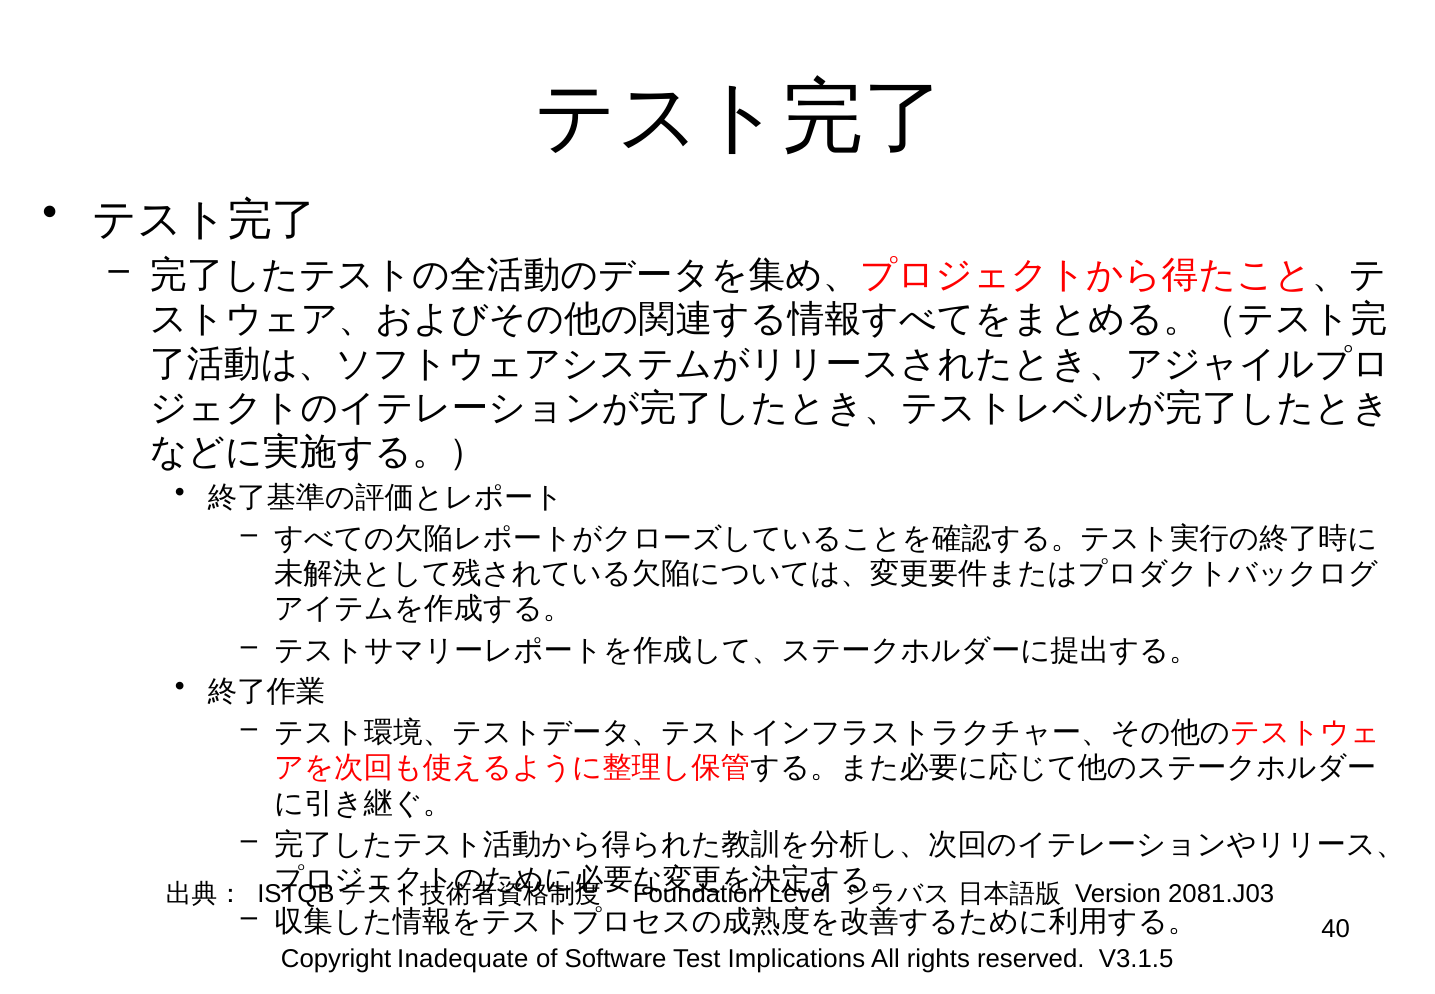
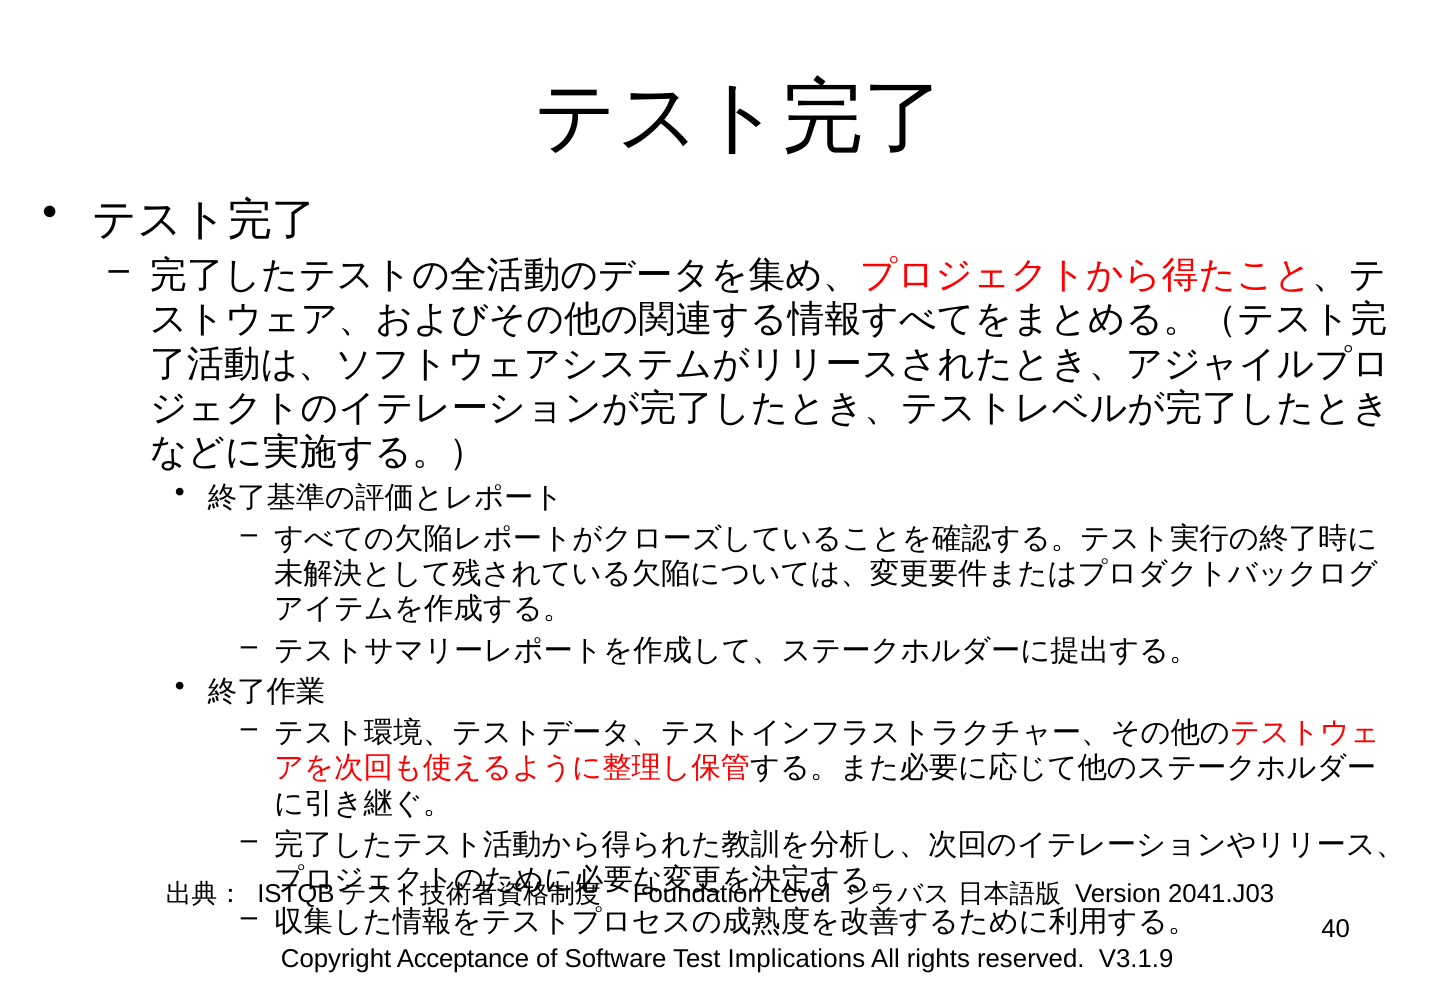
2081.J03: 2081.J03 -> 2041.J03
Inadequate: Inadequate -> Acceptance
V3.1.5: V3.1.5 -> V3.1.9
